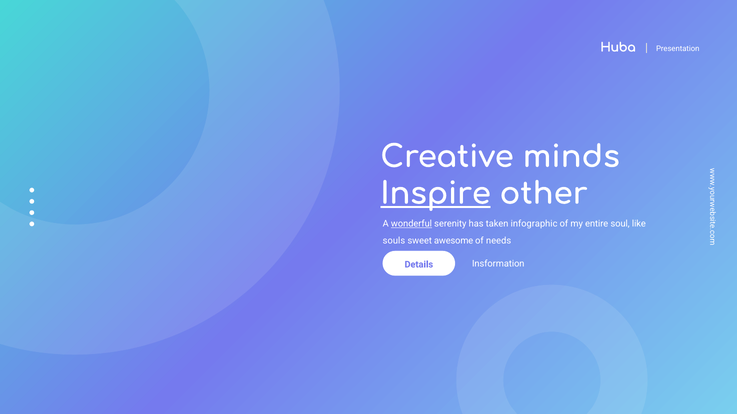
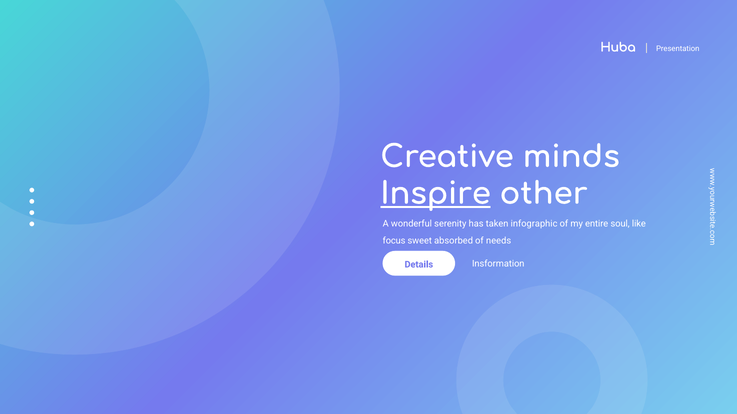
wonderful underline: present -> none
souls: souls -> focus
awesome: awesome -> absorbed
